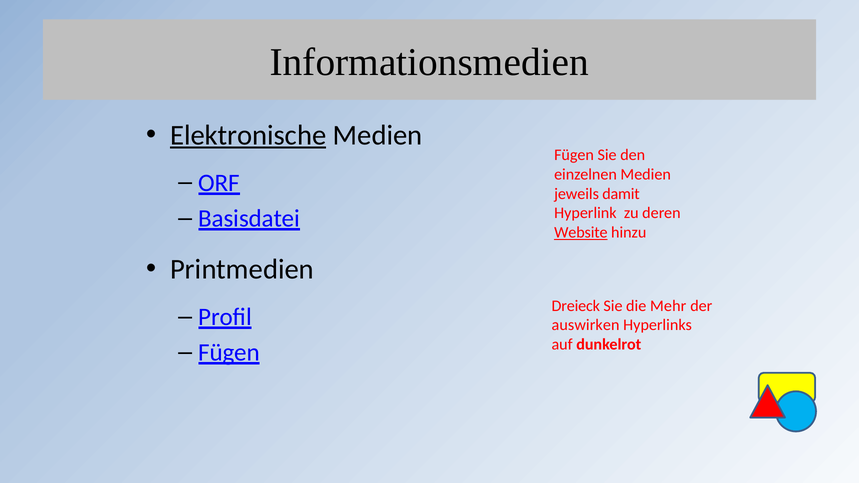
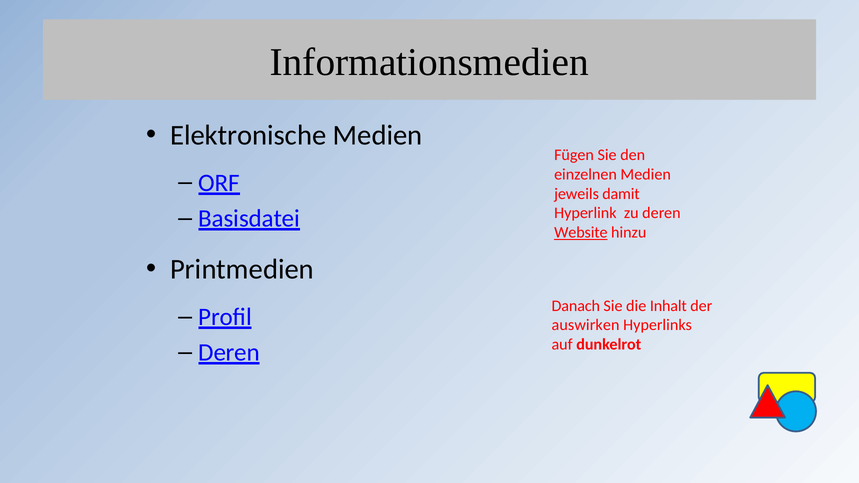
Elektronische underline: present -> none
Dreieck: Dreieck -> Danach
Mehr: Mehr -> Inhalt
Fügen at (229, 353): Fügen -> Deren
